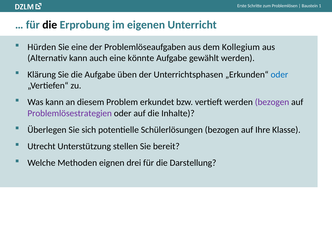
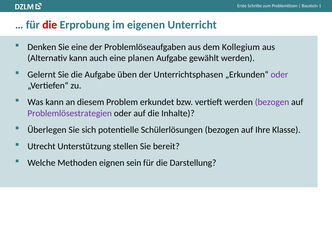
die at (50, 25) colour: black -> red
Hürden: Hürden -> Denken
könnte: könnte -> planen
Klärung: Klärung -> Gelernt
oder at (279, 75) colour: blue -> purple
drei: drei -> sein
